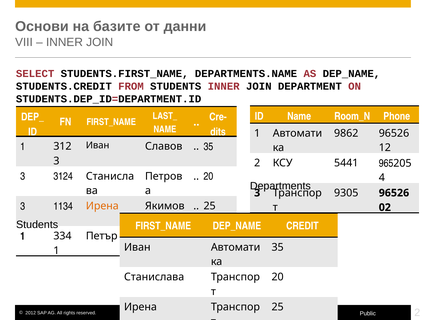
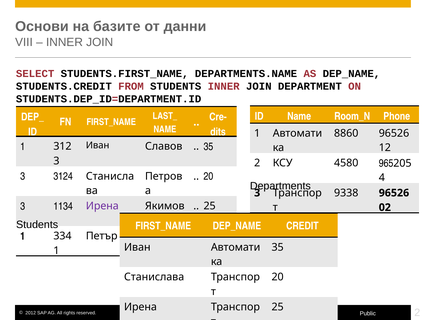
9862: 9862 -> 8860
5441: 5441 -> 4580
9305: 9305 -> 9338
Ирена at (102, 206) colour: orange -> purple
